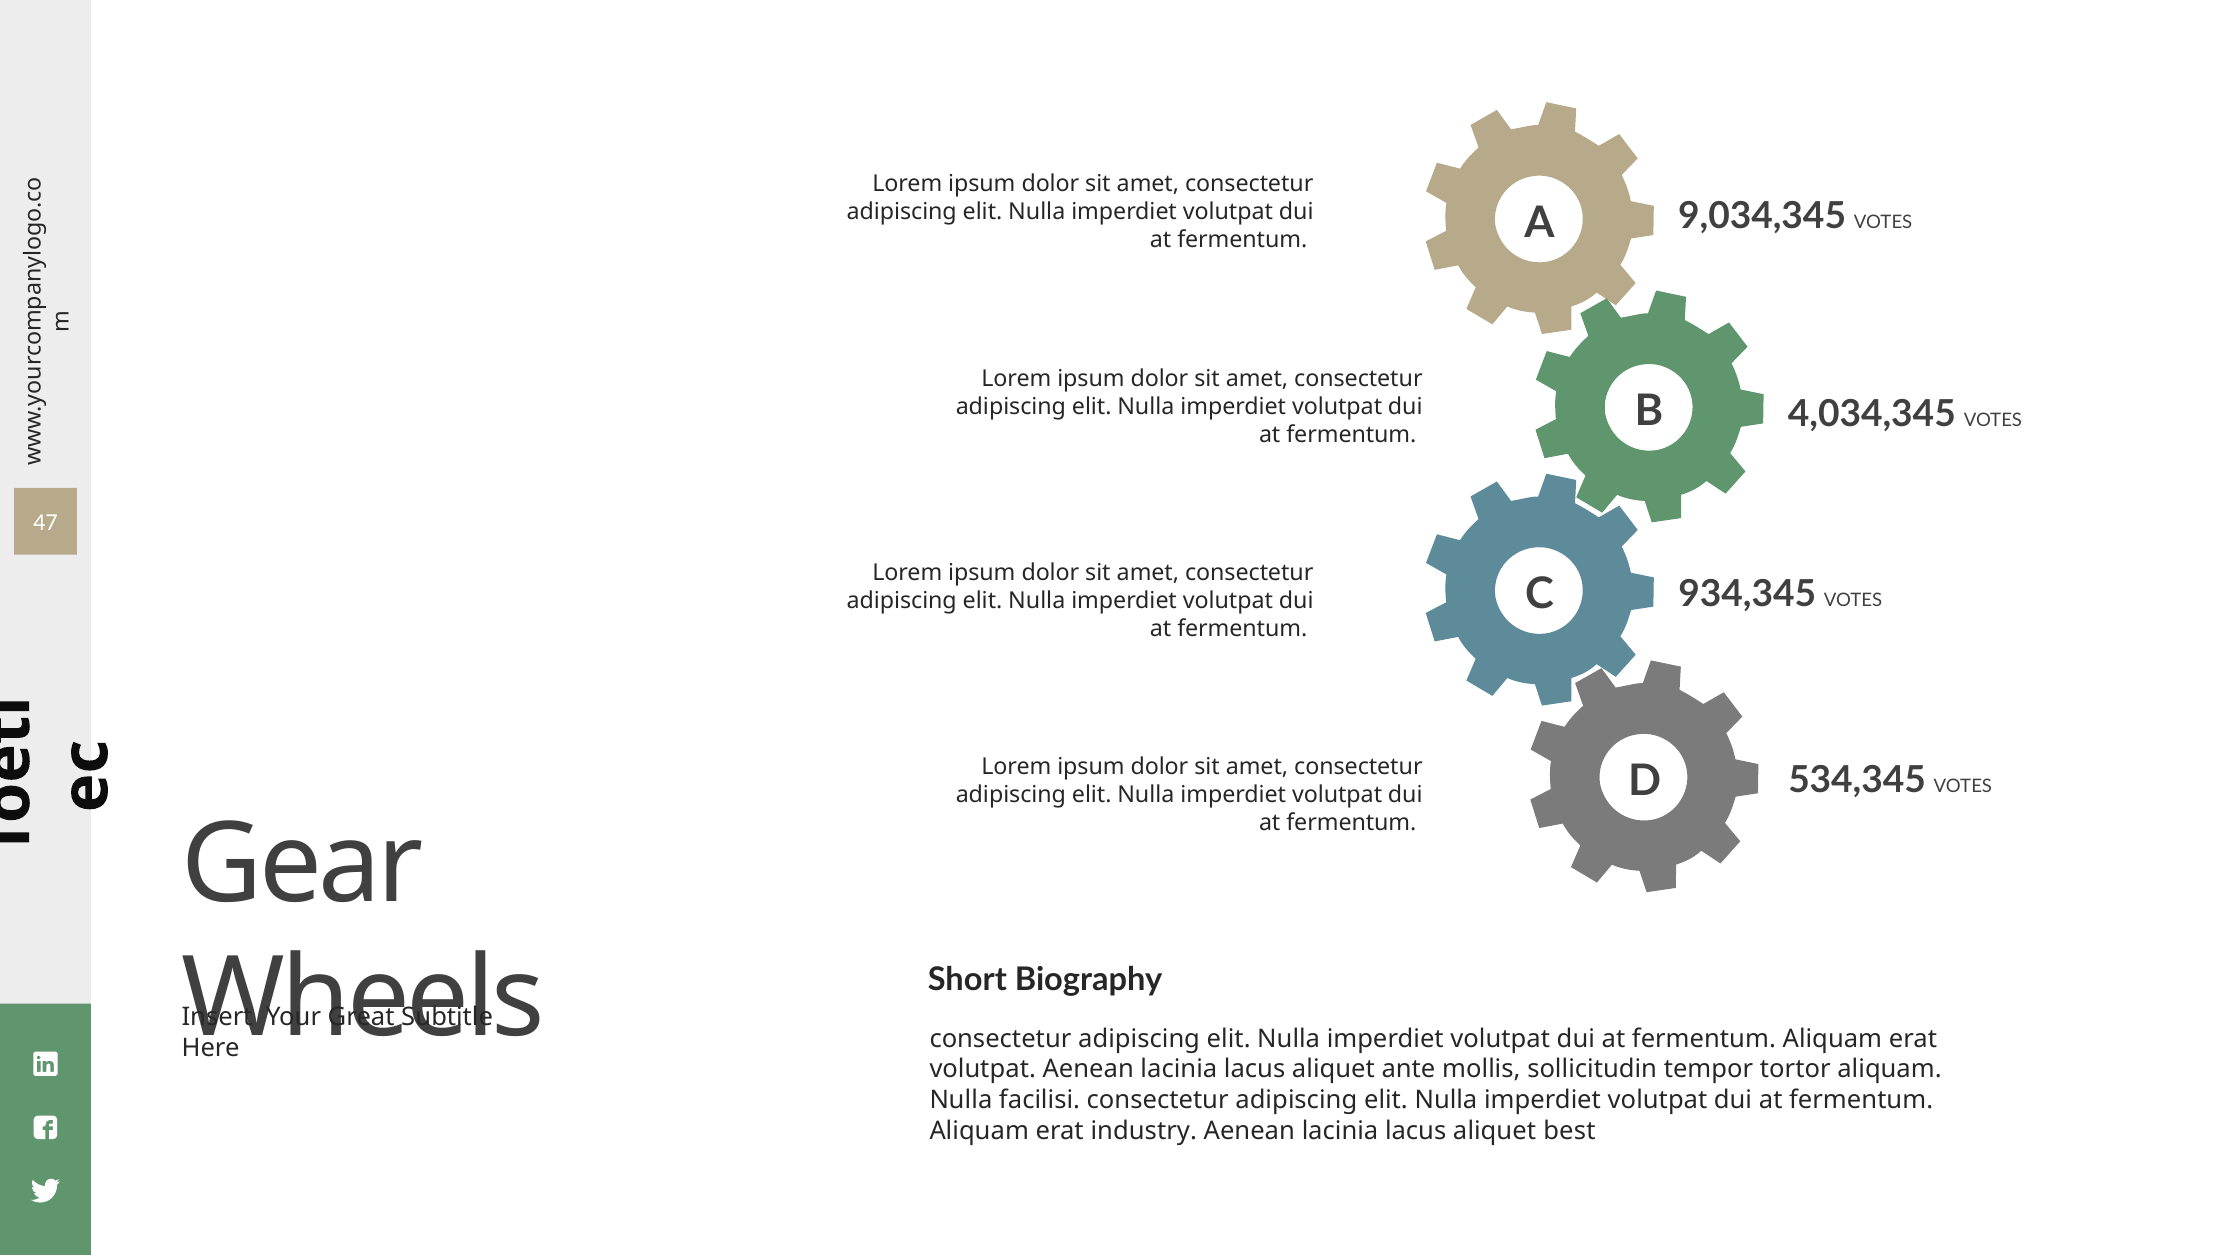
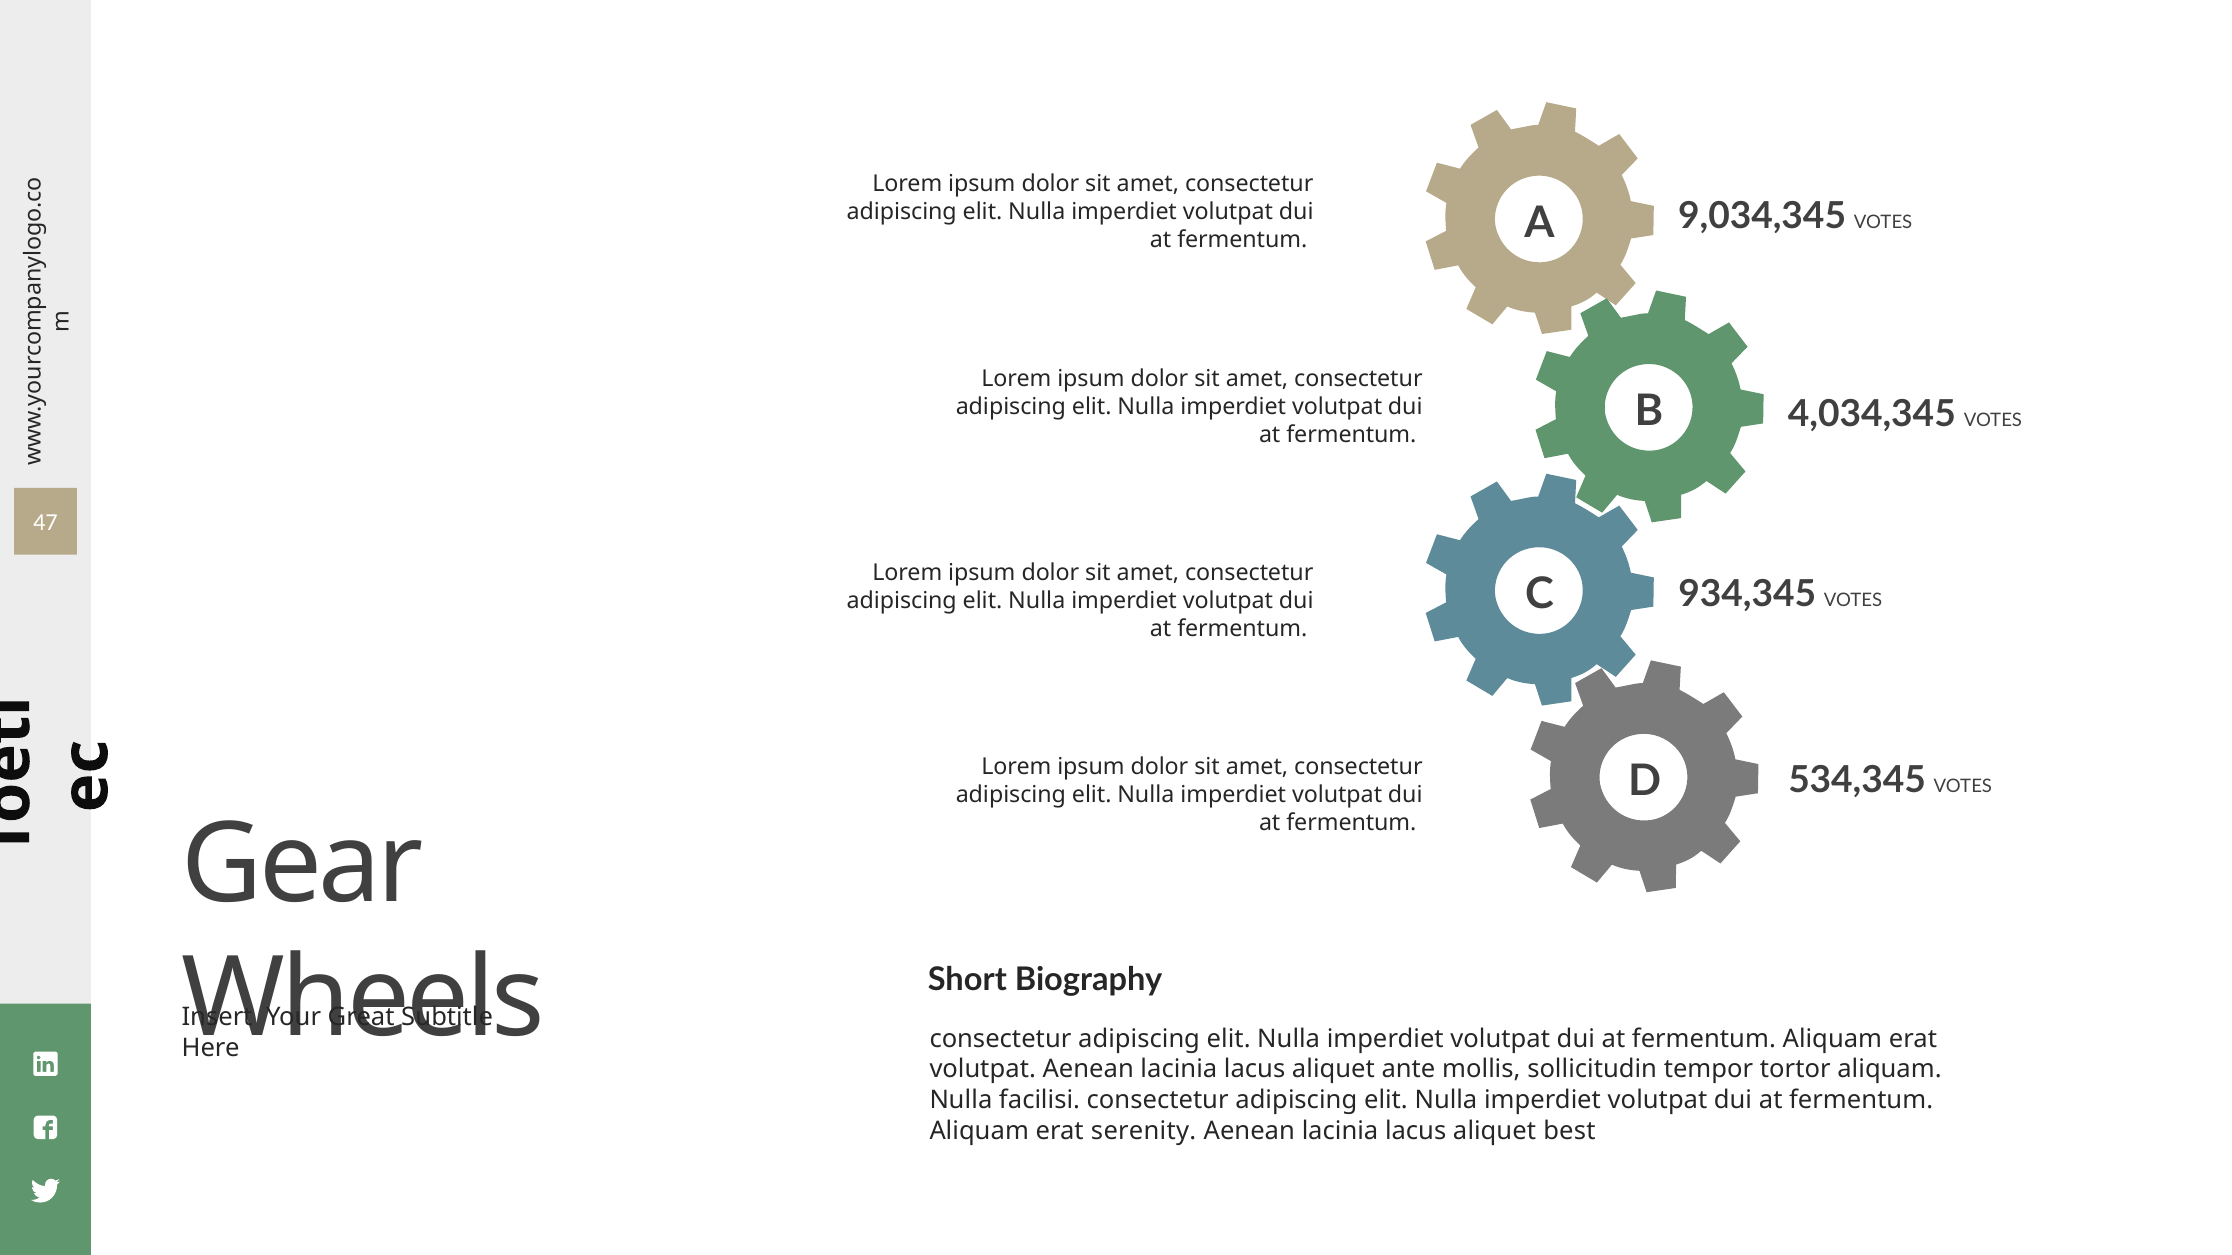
industry: industry -> serenity
